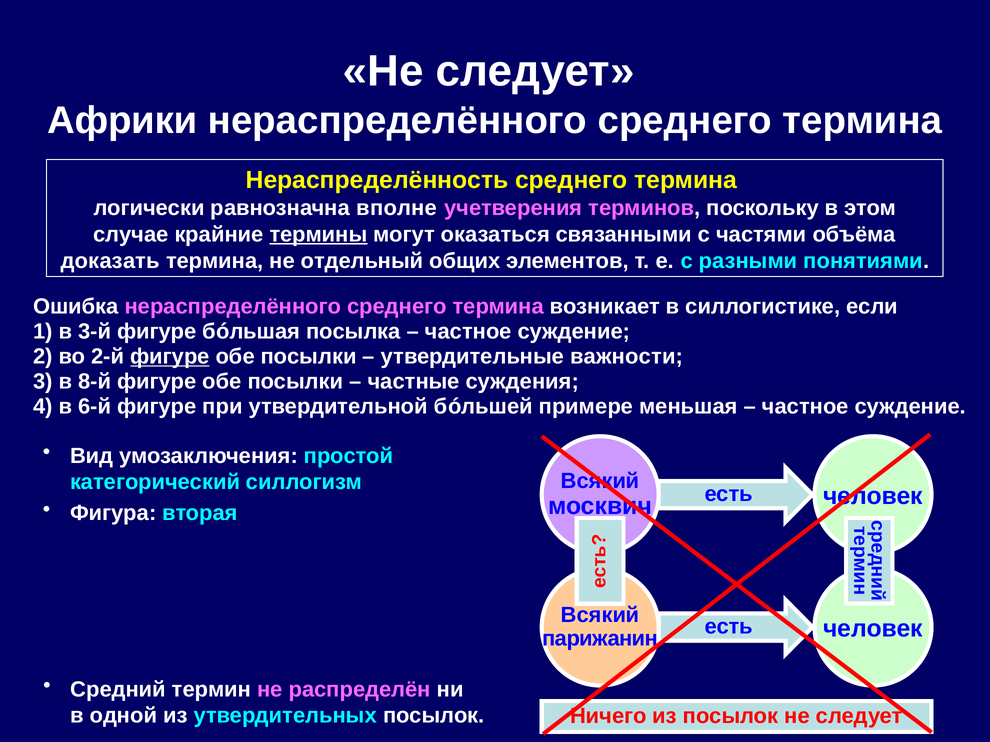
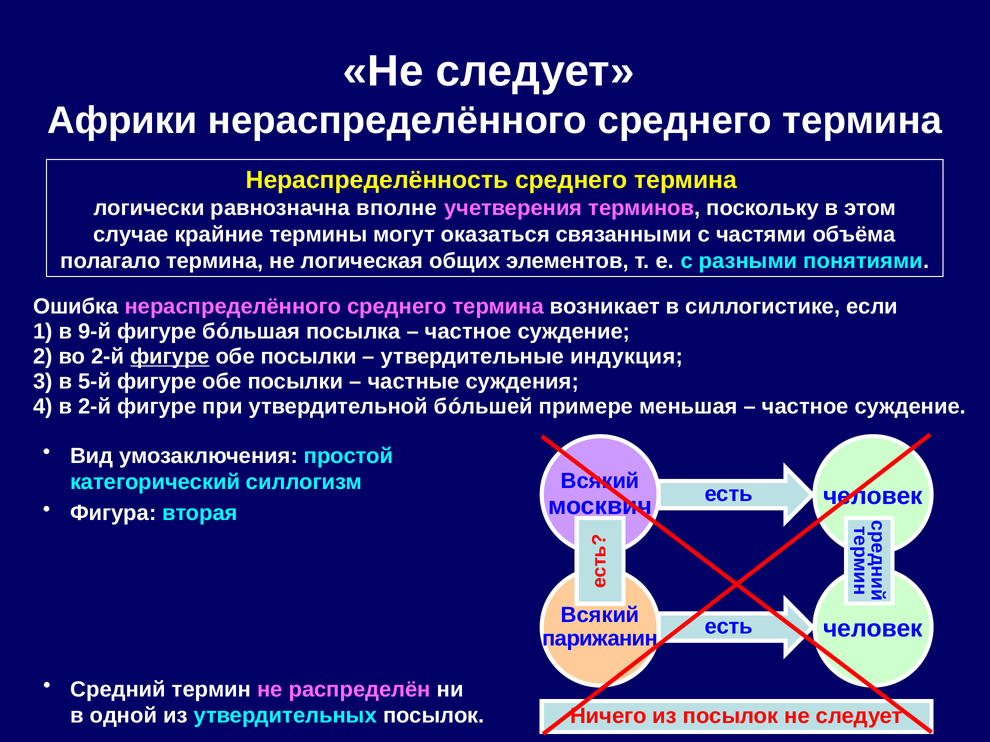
термины underline: present -> none
доказать: доказать -> полагало
отдельный: отдельный -> логическая
3-й: 3-й -> 9-й
важности: важности -> индукция
8-й: 8-й -> 5-й
в 6-й: 6-й -> 2-й
